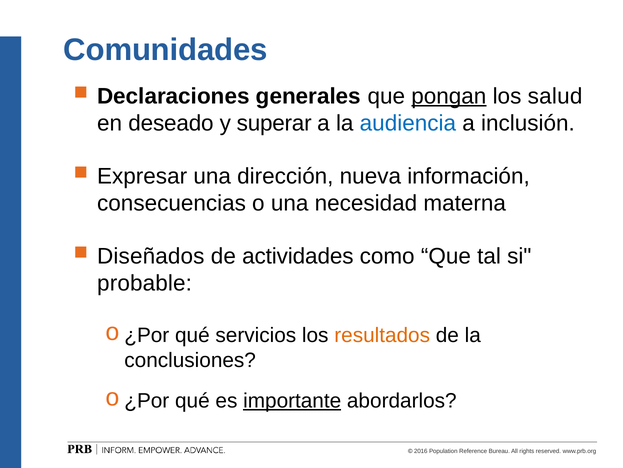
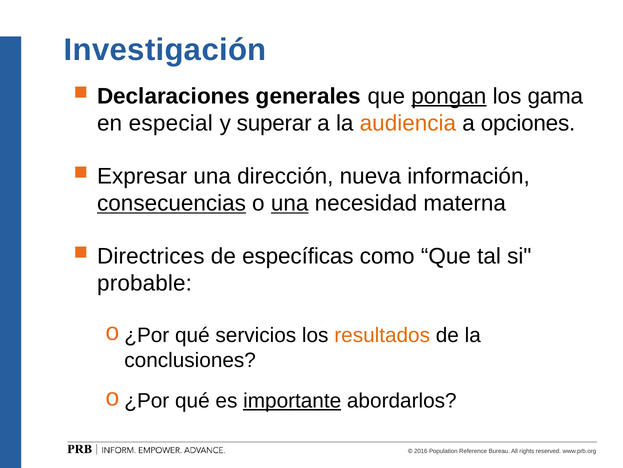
Comunidades: Comunidades -> Investigación
salud: salud -> gama
deseado: deseado -> especial
audiencia colour: blue -> orange
inclusión: inclusión -> opciones
consecuencias underline: none -> present
una at (290, 203) underline: none -> present
Diseñados: Diseñados -> Directrices
actividades: actividades -> específicas
